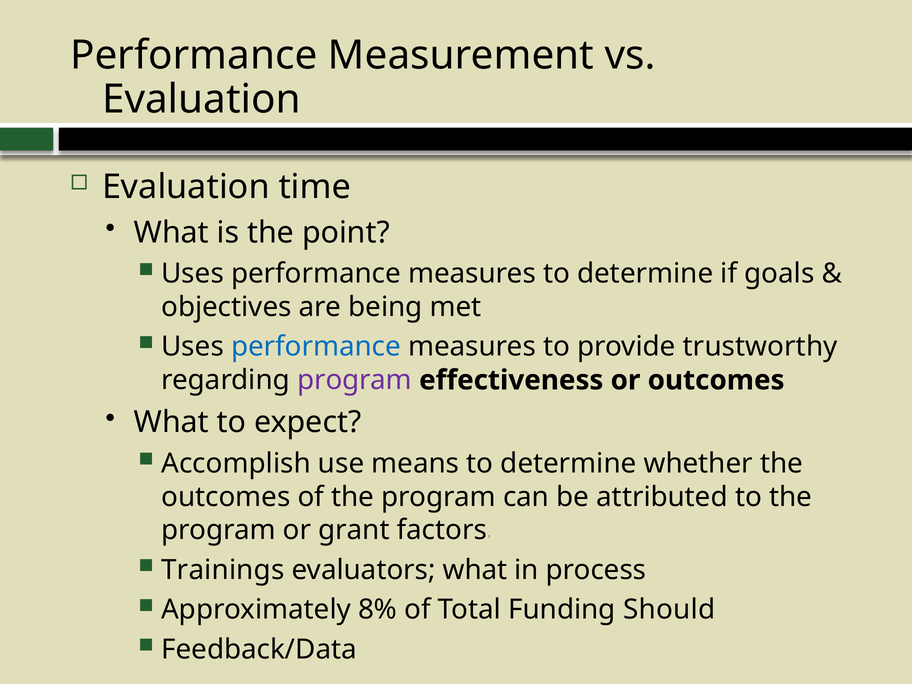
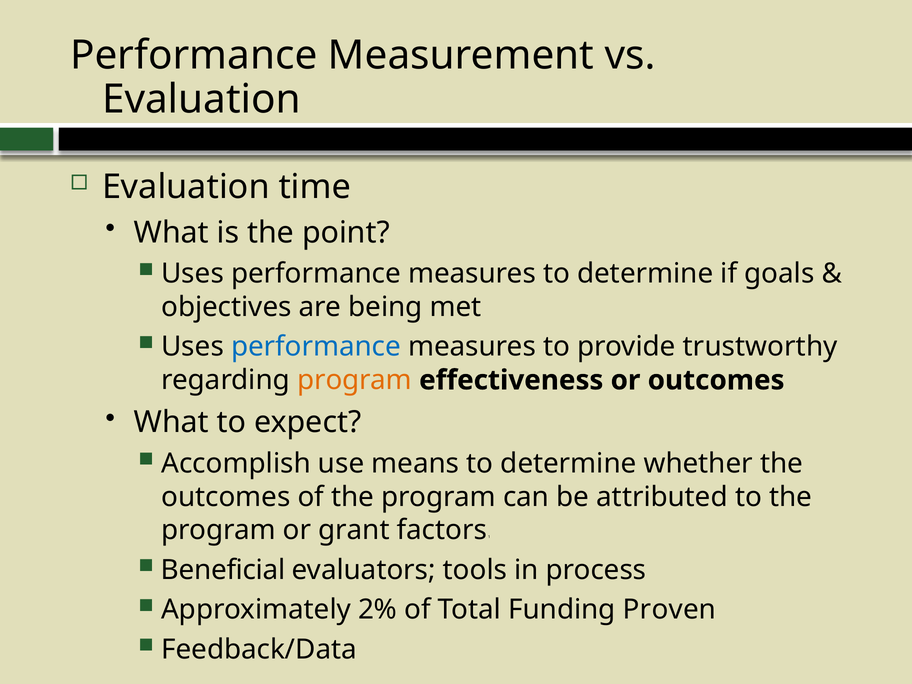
program at (355, 380) colour: purple -> orange
Trainings: Trainings -> Beneficial
evaluators what: what -> tools
8%: 8% -> 2%
Should: Should -> Proven
